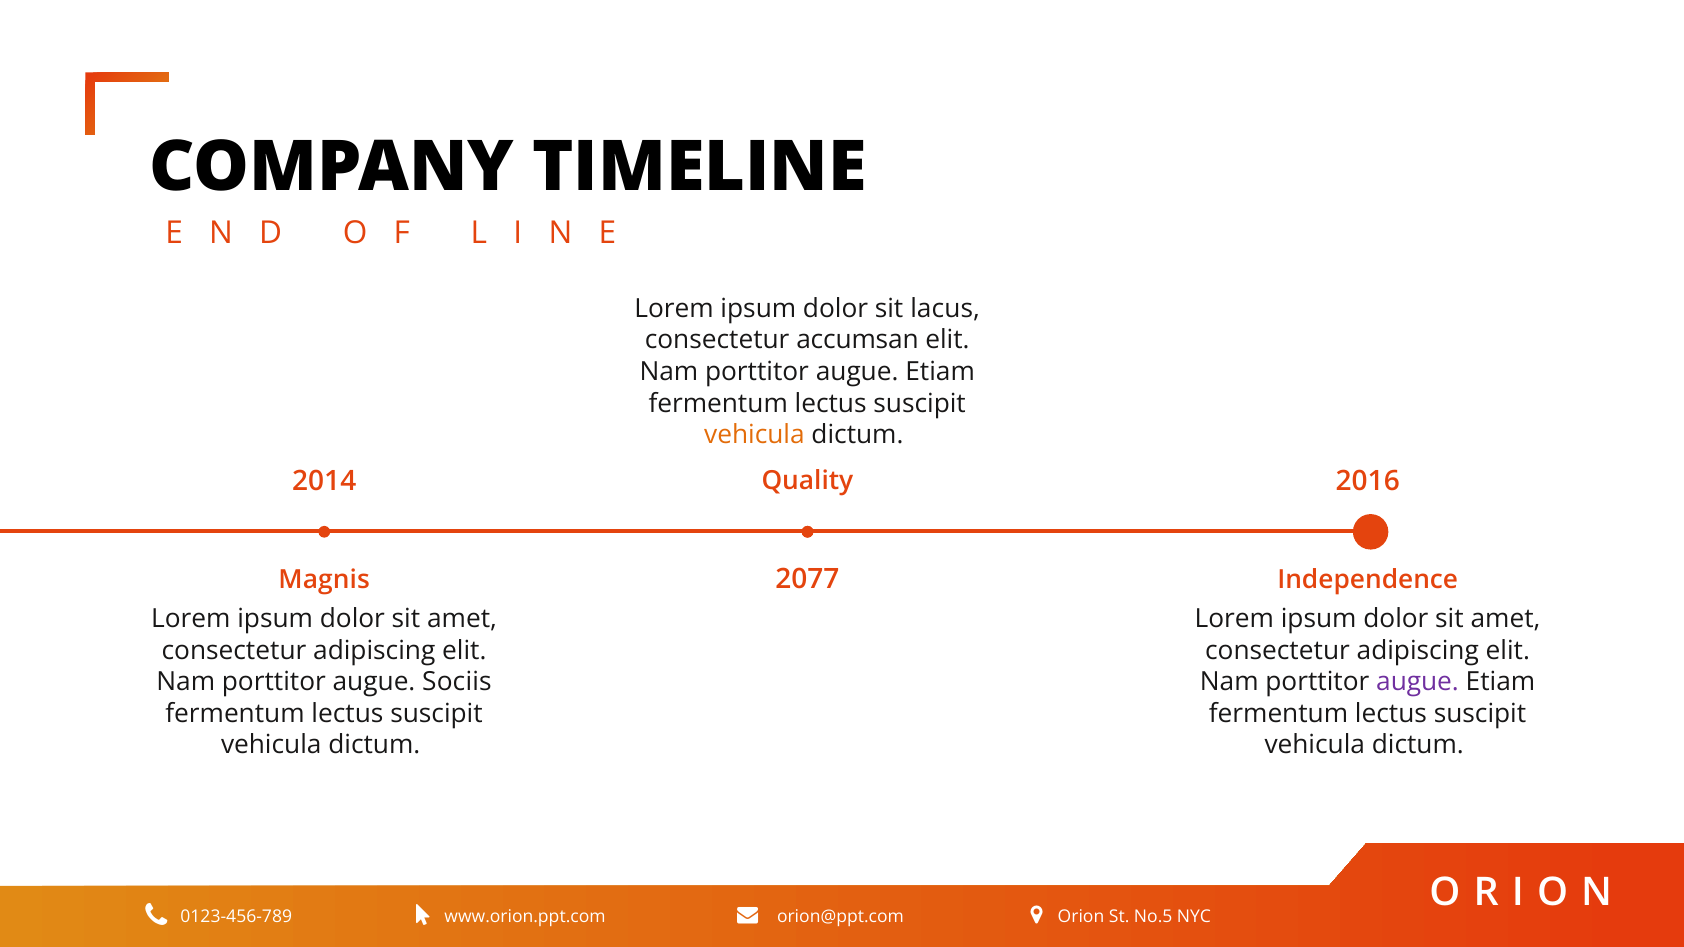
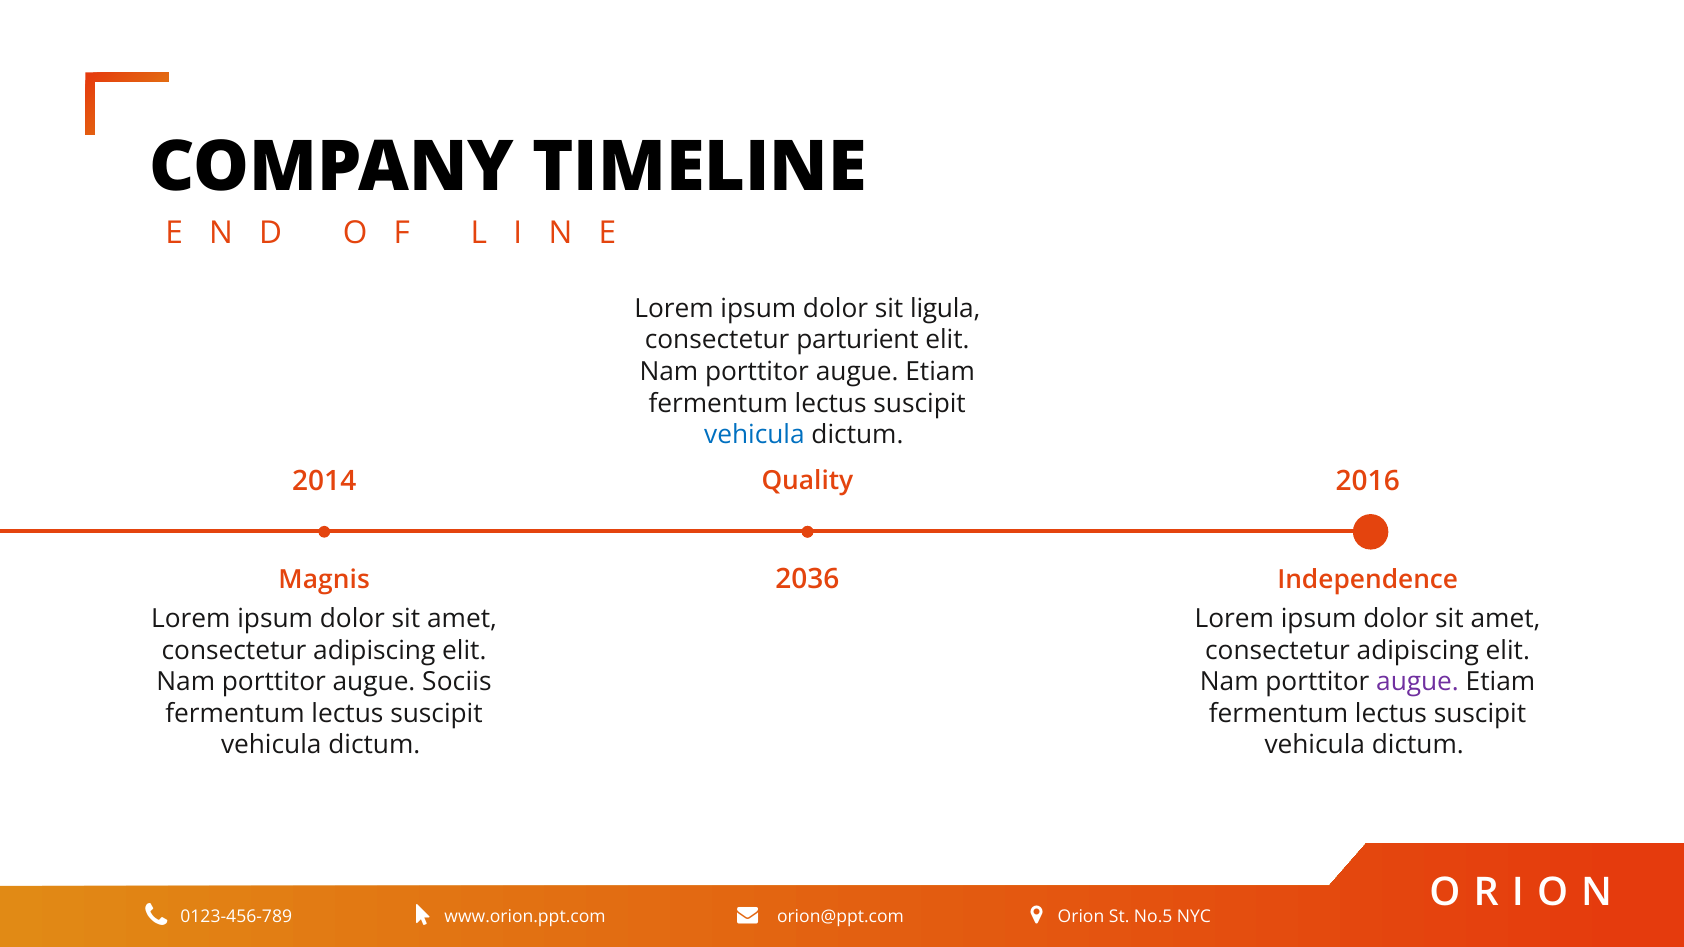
lacus: lacus -> ligula
accumsan: accumsan -> parturient
vehicula at (754, 435) colour: orange -> blue
2077: 2077 -> 2036
